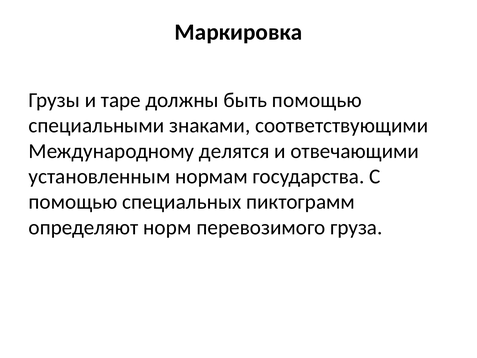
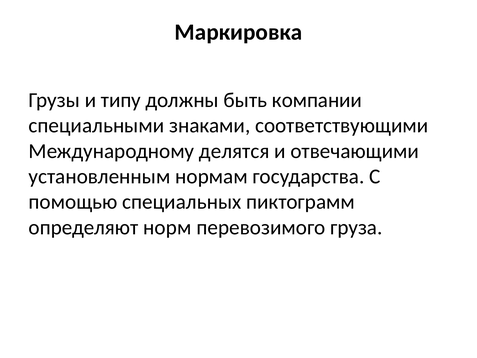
таре: таре -> типу
быть помощью: помощью -> компании
